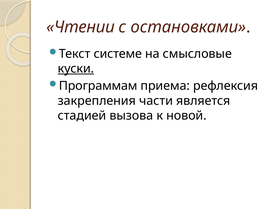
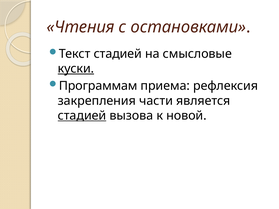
Чтении: Чтении -> Чтения
Текст системе: системе -> стадией
стадией at (82, 116) underline: none -> present
